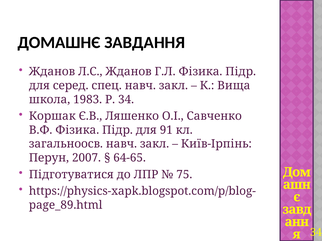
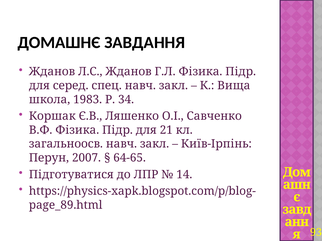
91: 91 -> 21
75: 75 -> 14
34 at (316, 233): 34 -> 93
